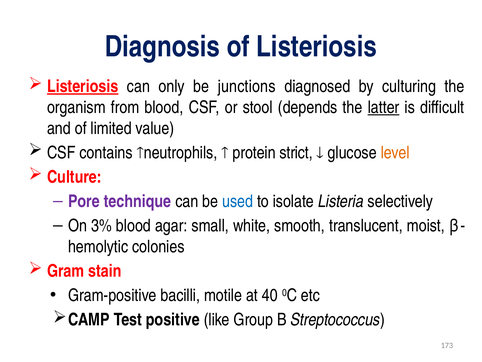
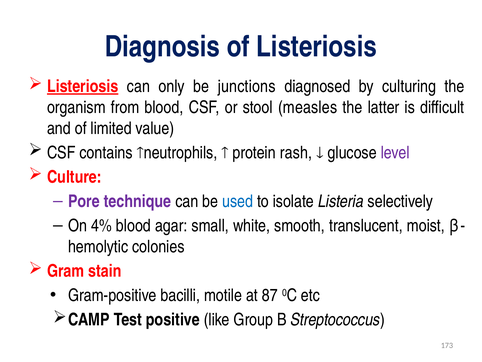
depends: depends -> measles
latter underline: present -> none
strict: strict -> rash
level colour: orange -> purple
3%: 3% -> 4%
40: 40 -> 87
